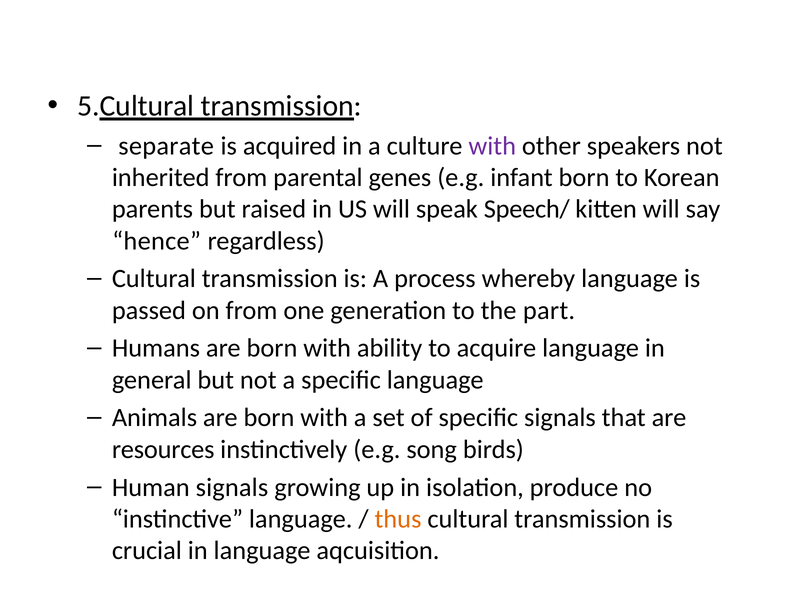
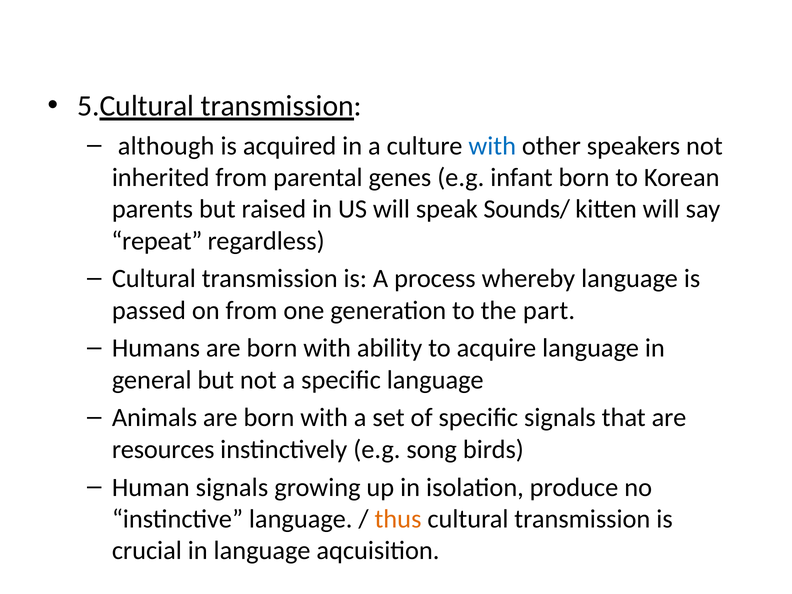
separate: separate -> although
with at (492, 146) colour: purple -> blue
Speech/: Speech/ -> Sounds/
hence: hence -> repeat
